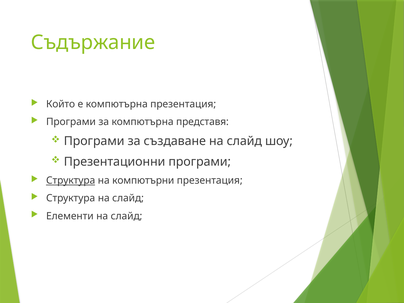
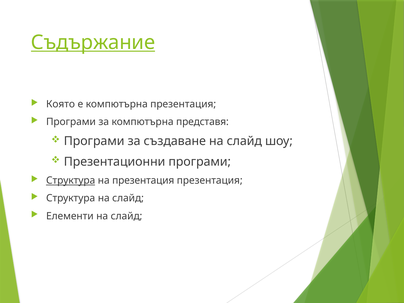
Съдържание underline: none -> present
Който: Който -> Която
на компютърни: компютърни -> презентация
